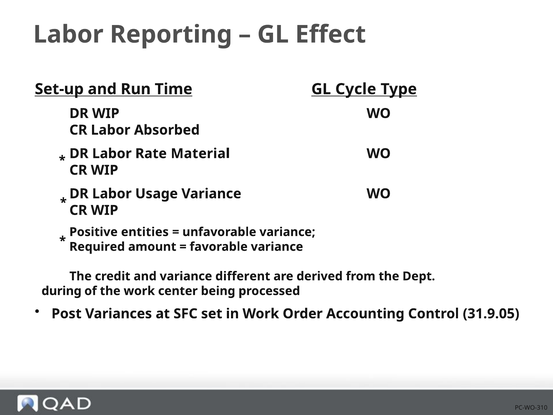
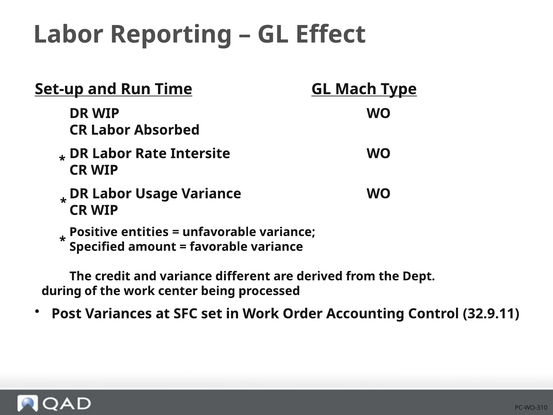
Cycle: Cycle -> Mach
Material: Material -> Intersite
Required: Required -> Specified
31.9.05: 31.9.05 -> 32.9.11
